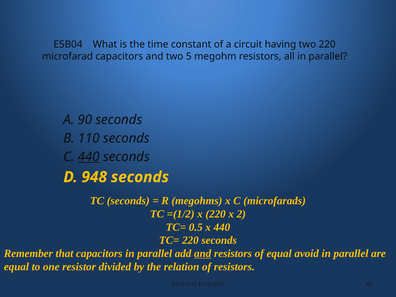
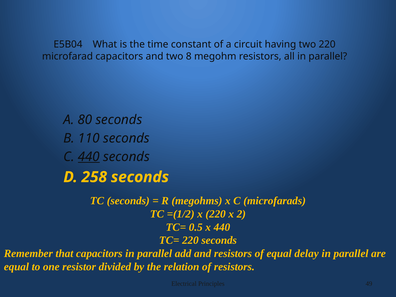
5: 5 -> 8
90: 90 -> 80
948: 948 -> 258
and at (203, 254) underline: present -> none
avoid: avoid -> delay
